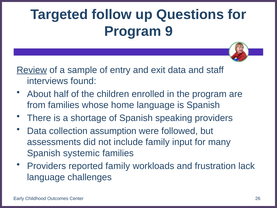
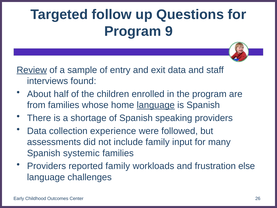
language at (156, 105) underline: none -> present
assumption: assumption -> experience
lack: lack -> else
